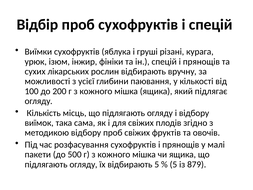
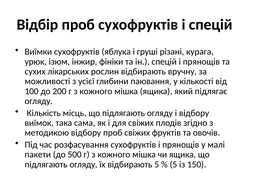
879: 879 -> 150
